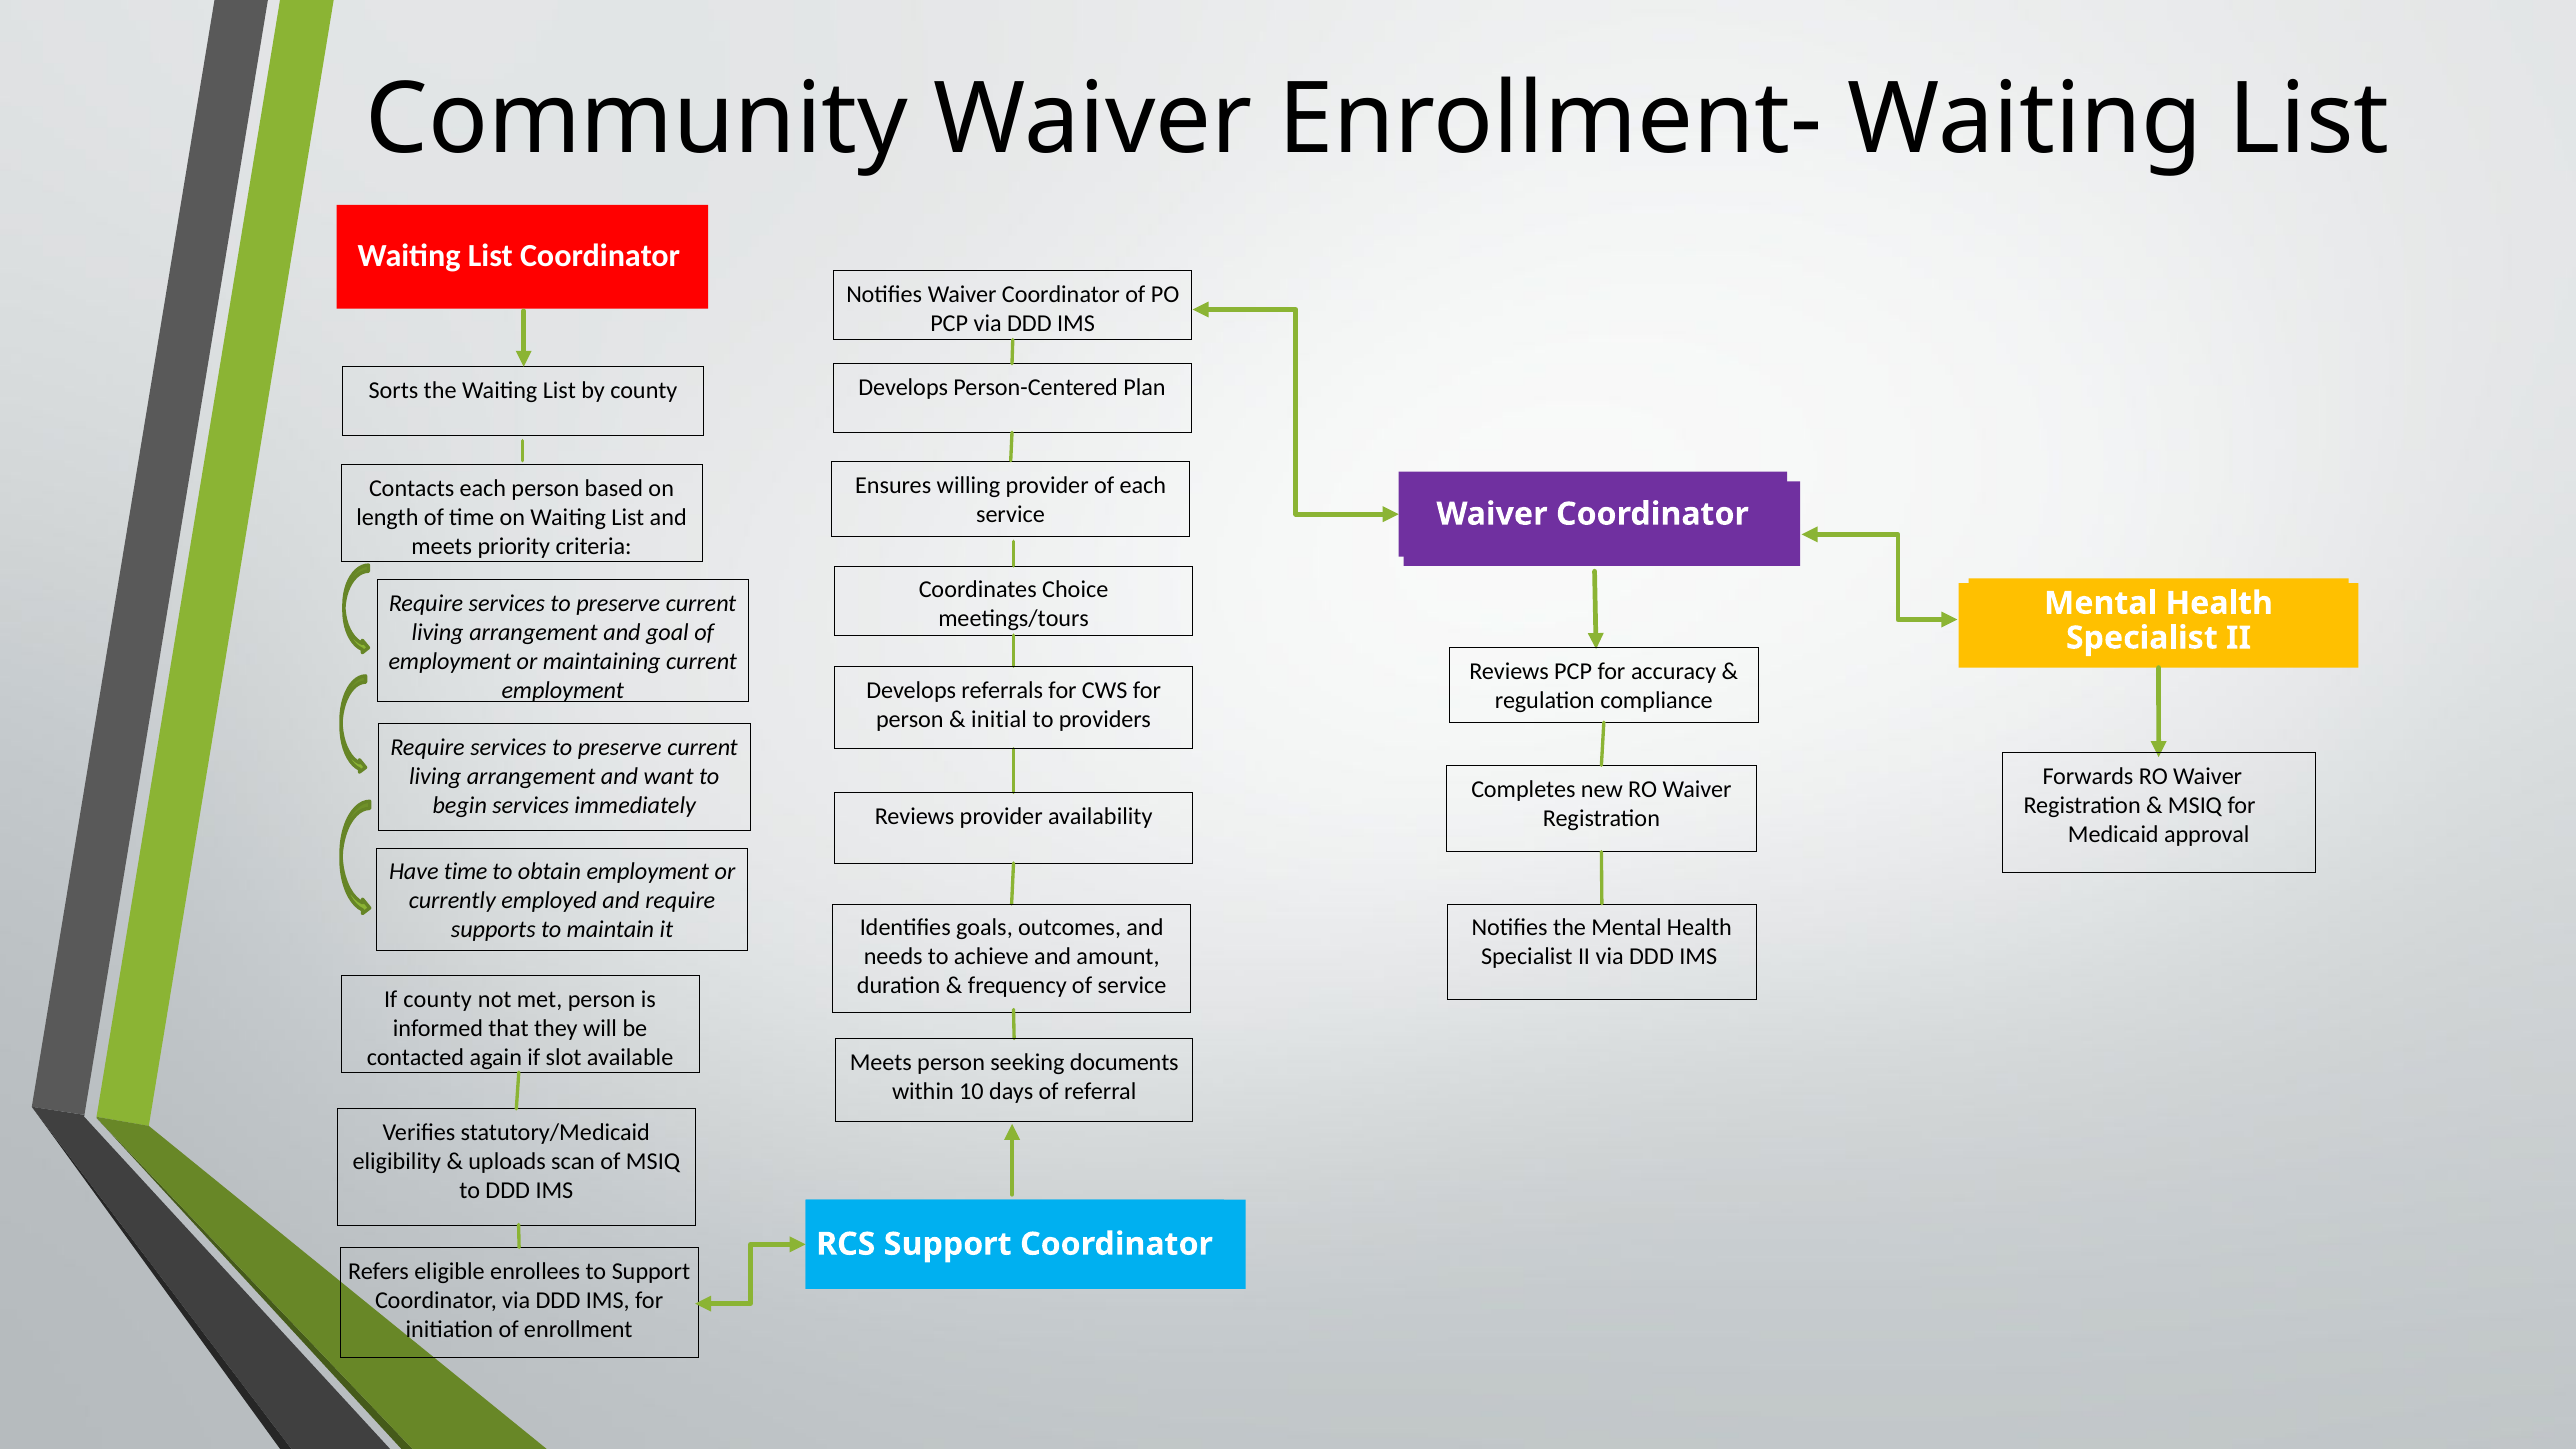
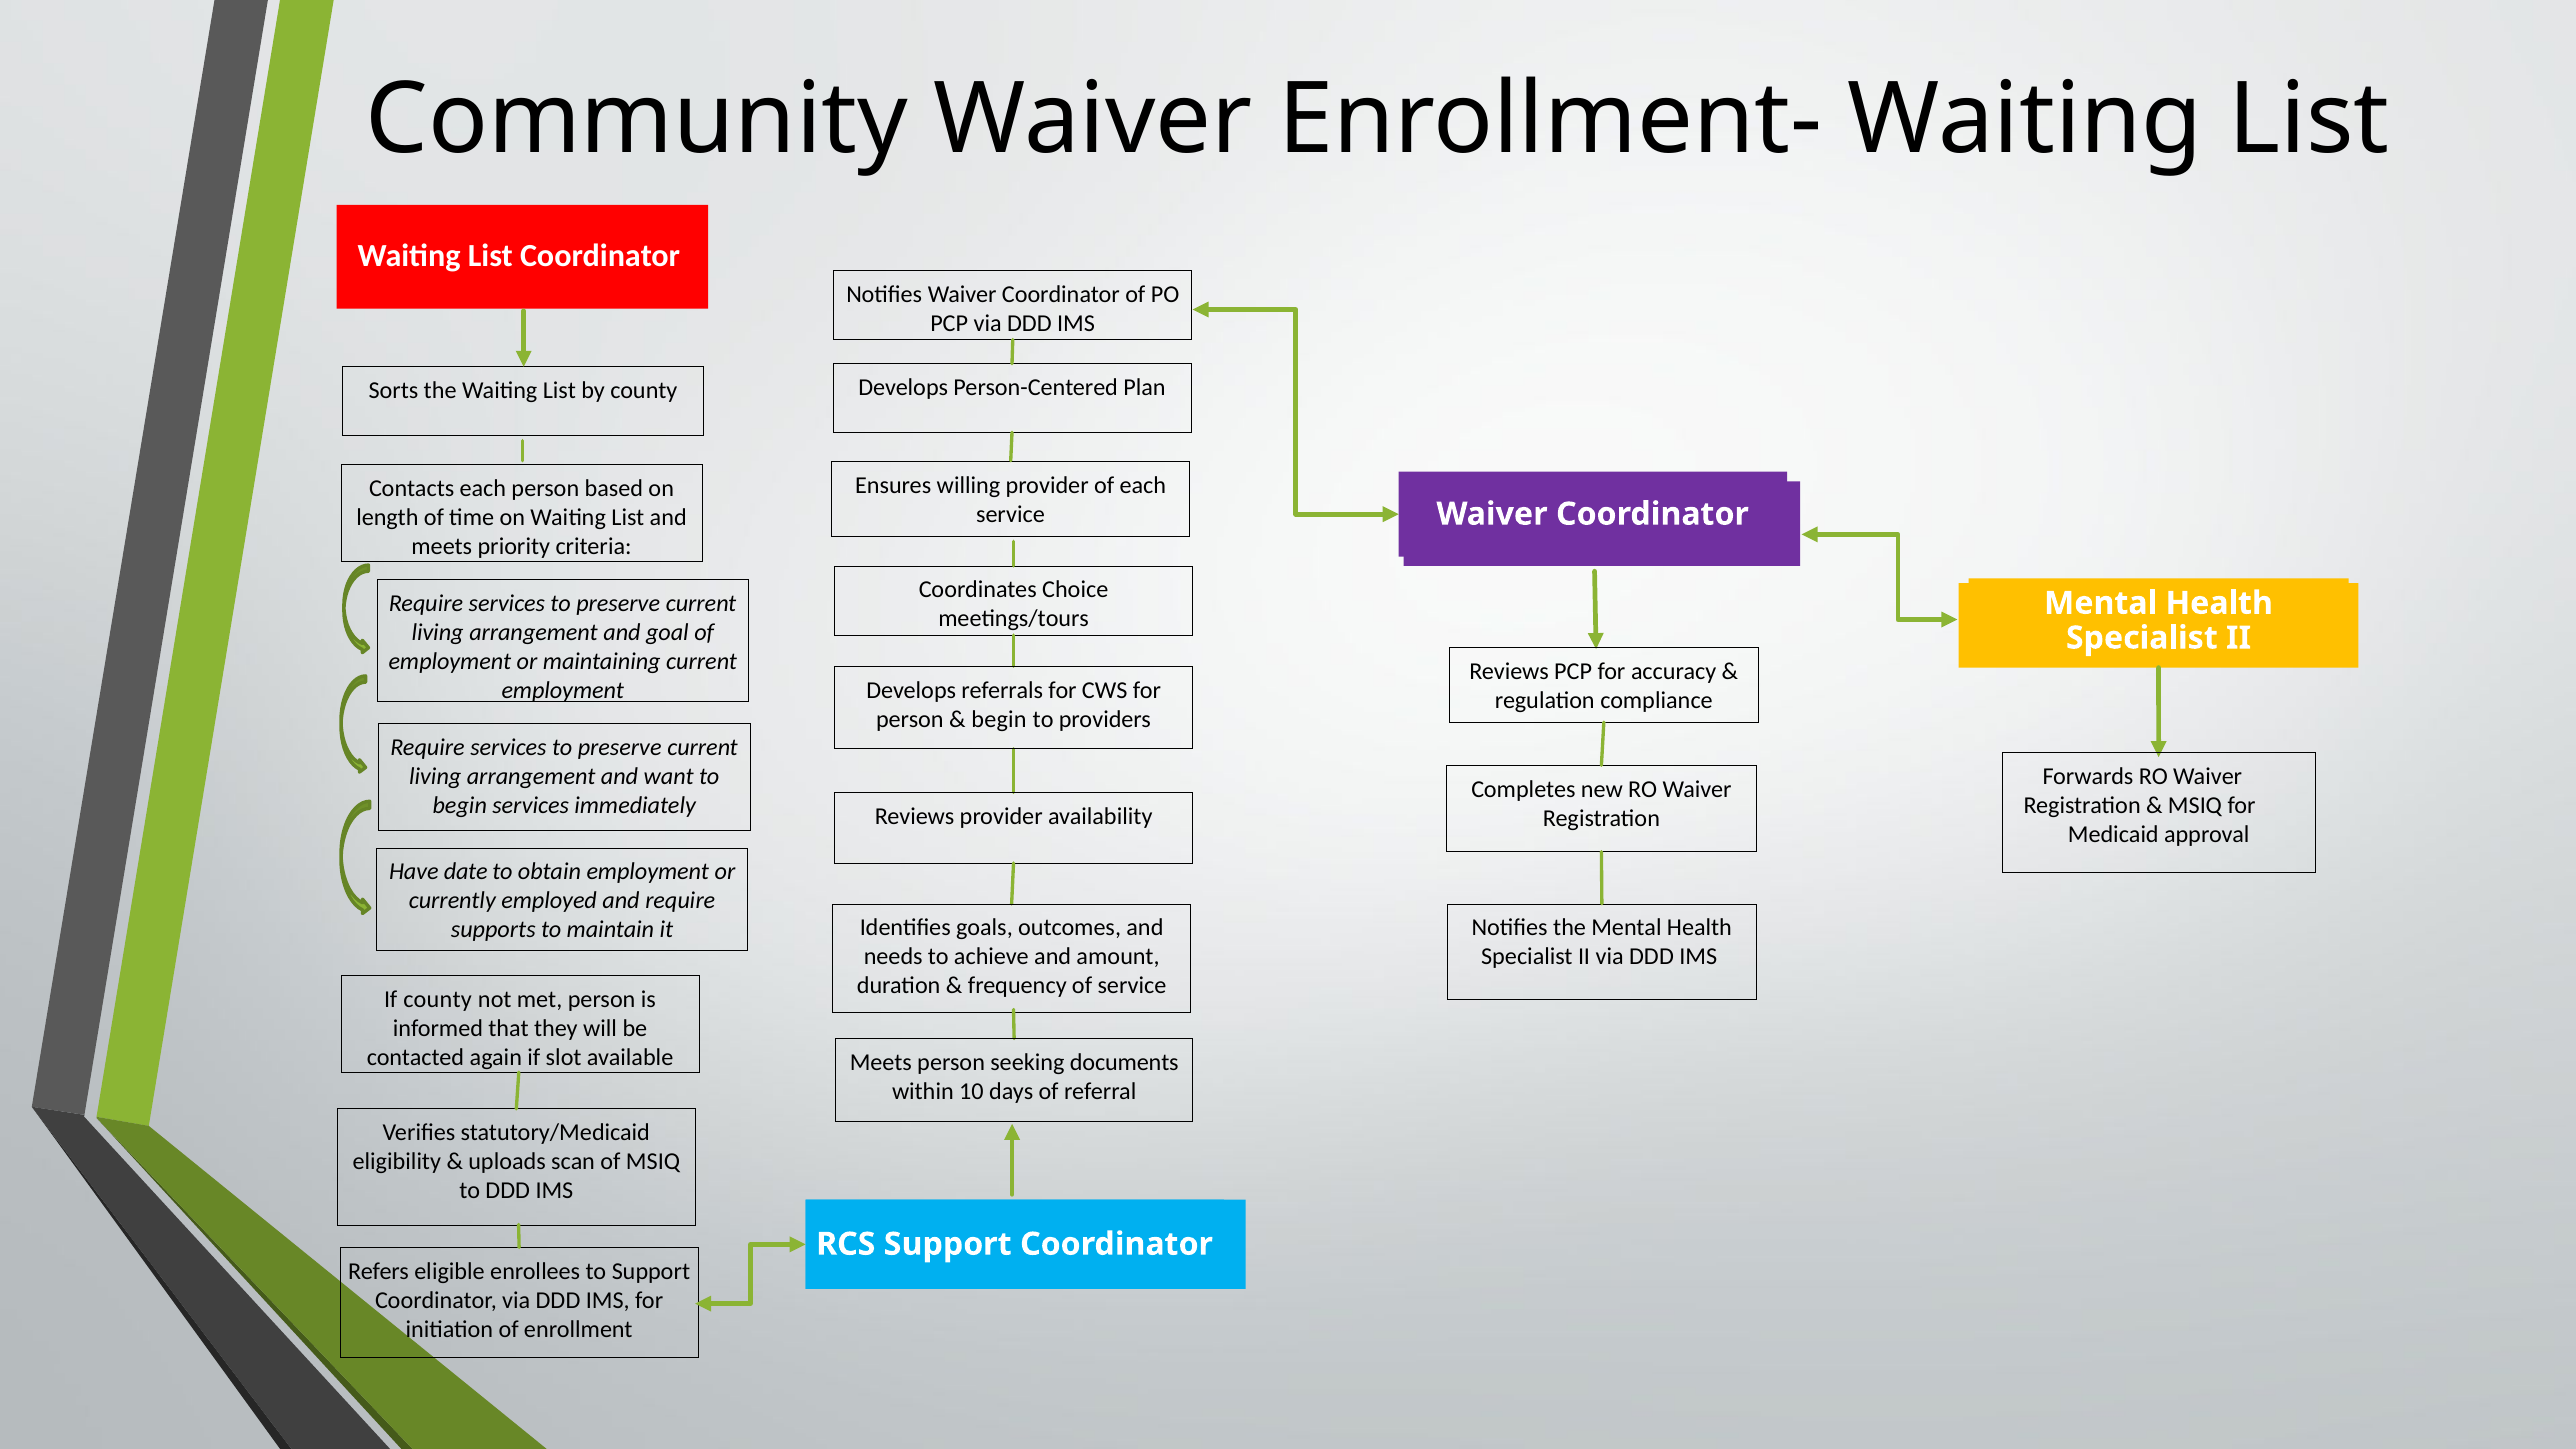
initial at (999, 719): initial -> begin
Have time: time -> date
